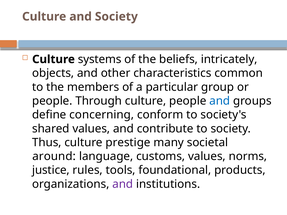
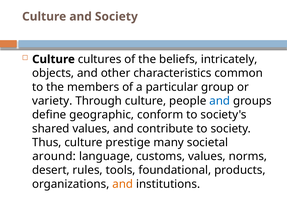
systems: systems -> cultures
people at (52, 101): people -> variety
concerning: concerning -> geographic
justice: justice -> desert
and at (123, 184) colour: purple -> orange
